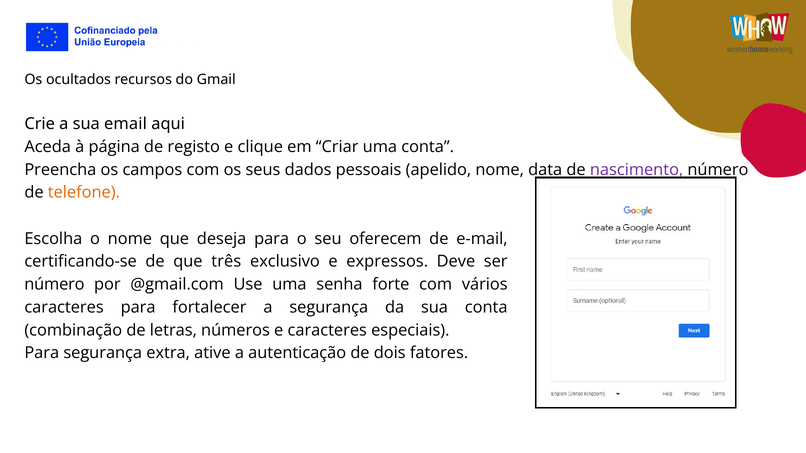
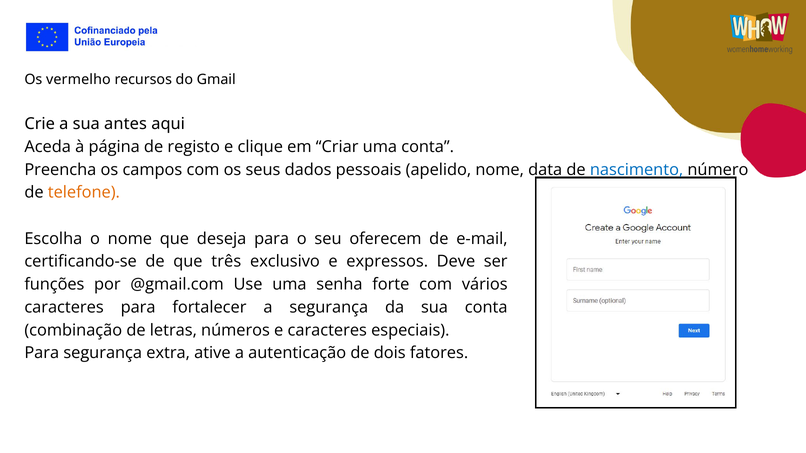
ocultados: ocultados -> vermelho
email: email -> antes
nascimento colour: purple -> blue
número at (54, 285): número -> funções
